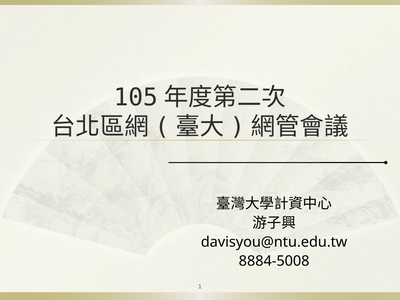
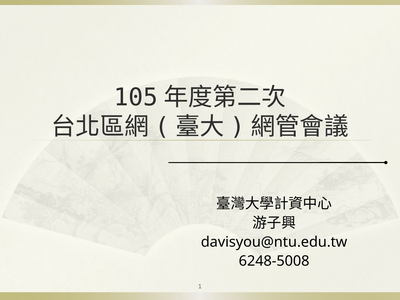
8884-5008: 8884-5008 -> 6248-5008
